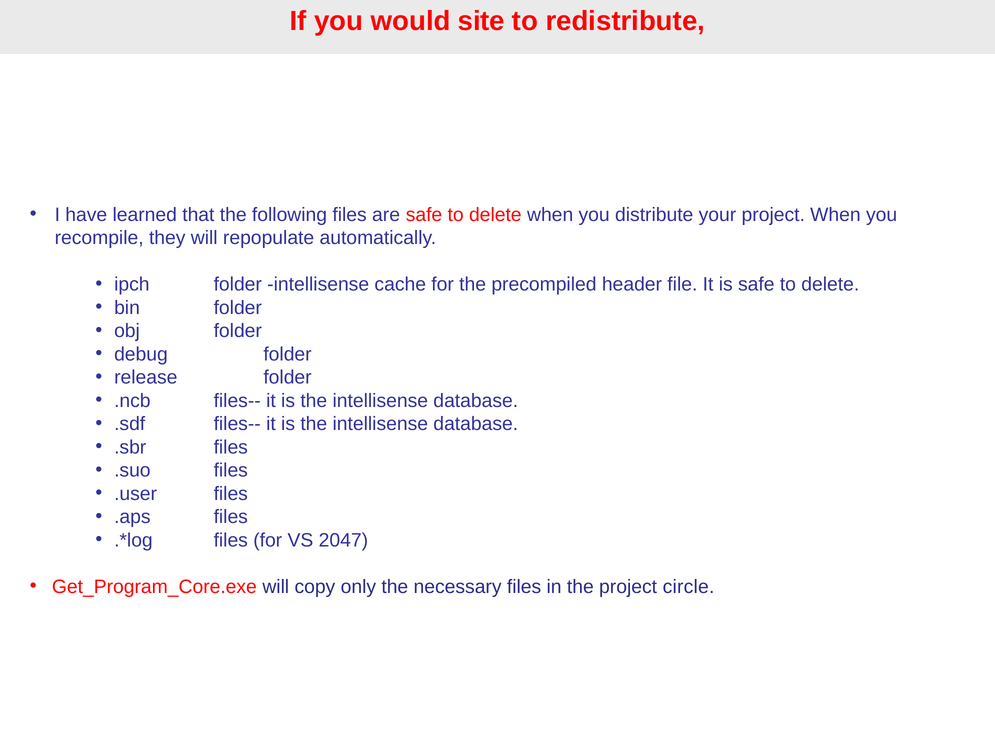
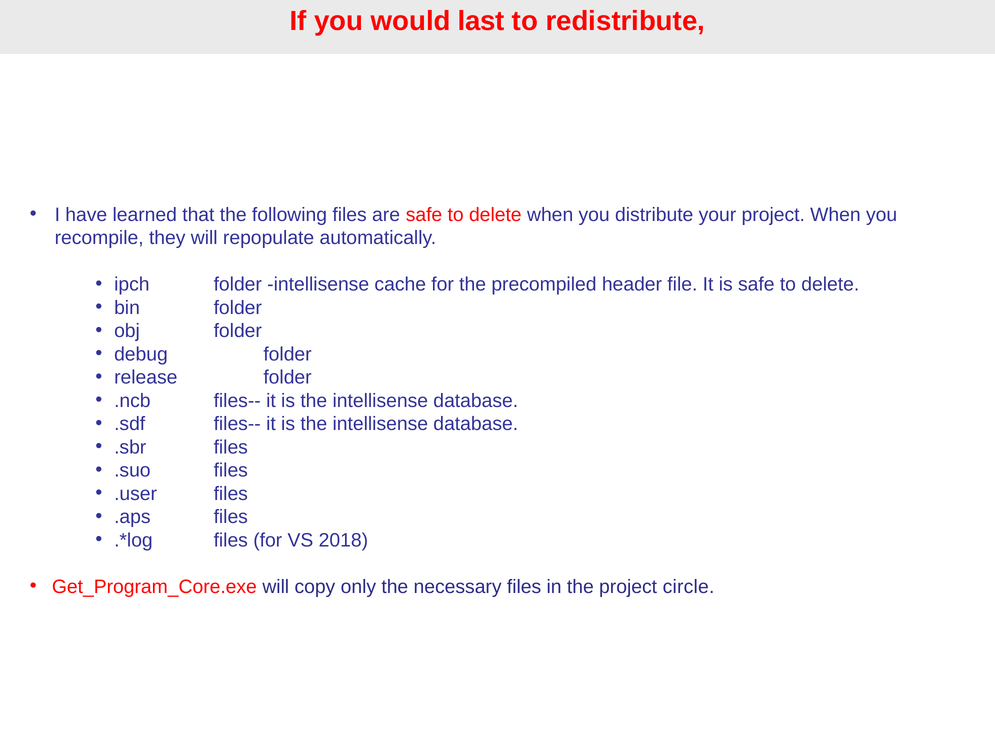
site: site -> last
2047: 2047 -> 2018
